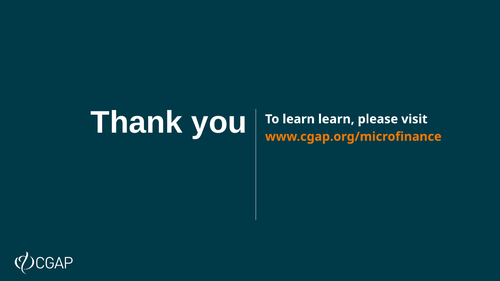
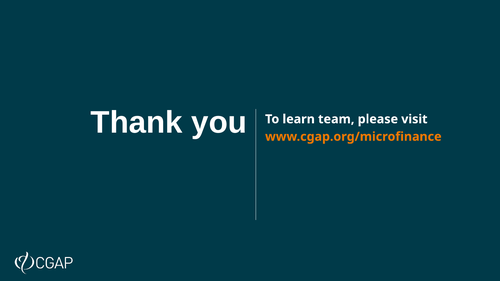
learn learn: learn -> team
